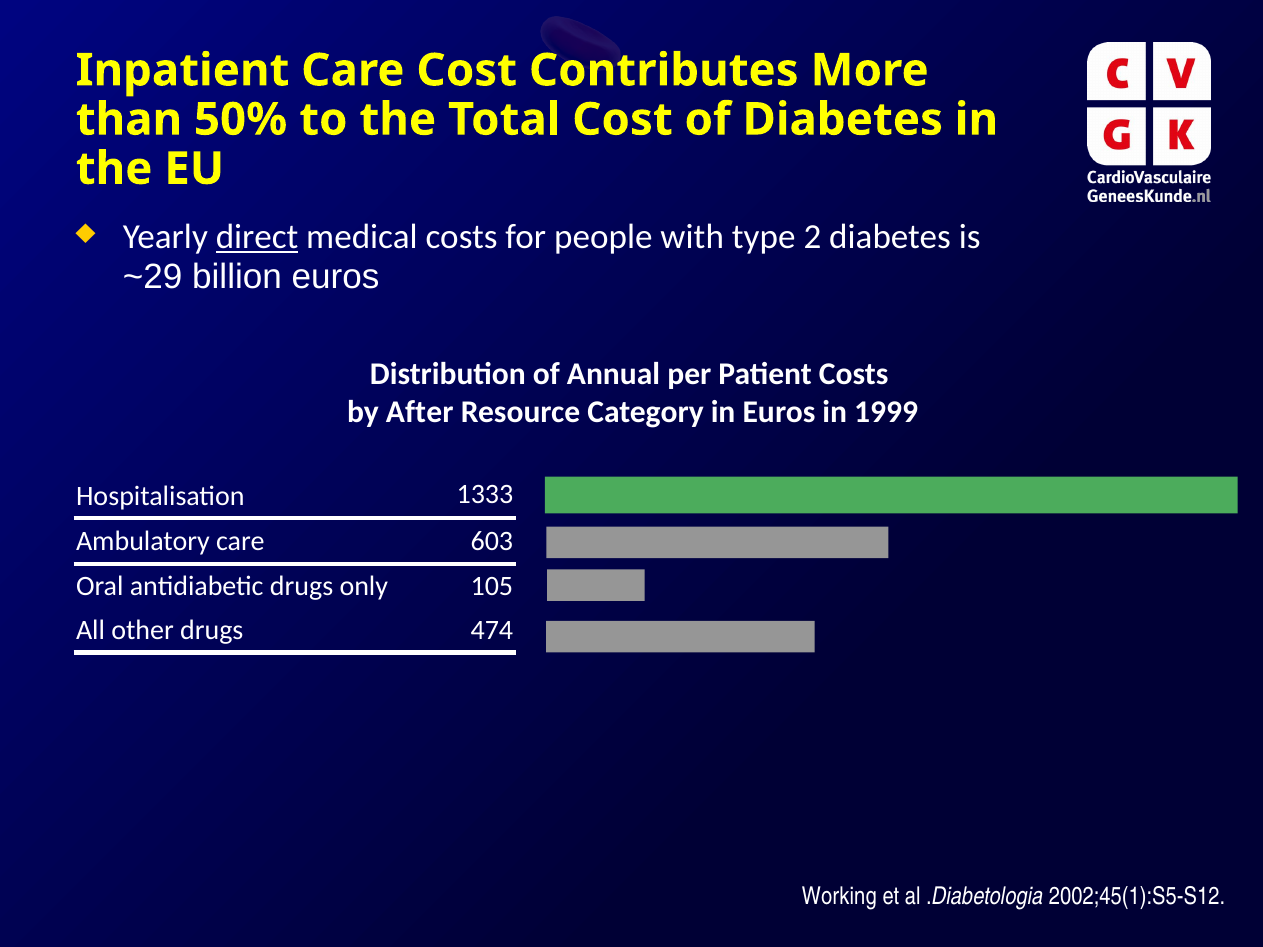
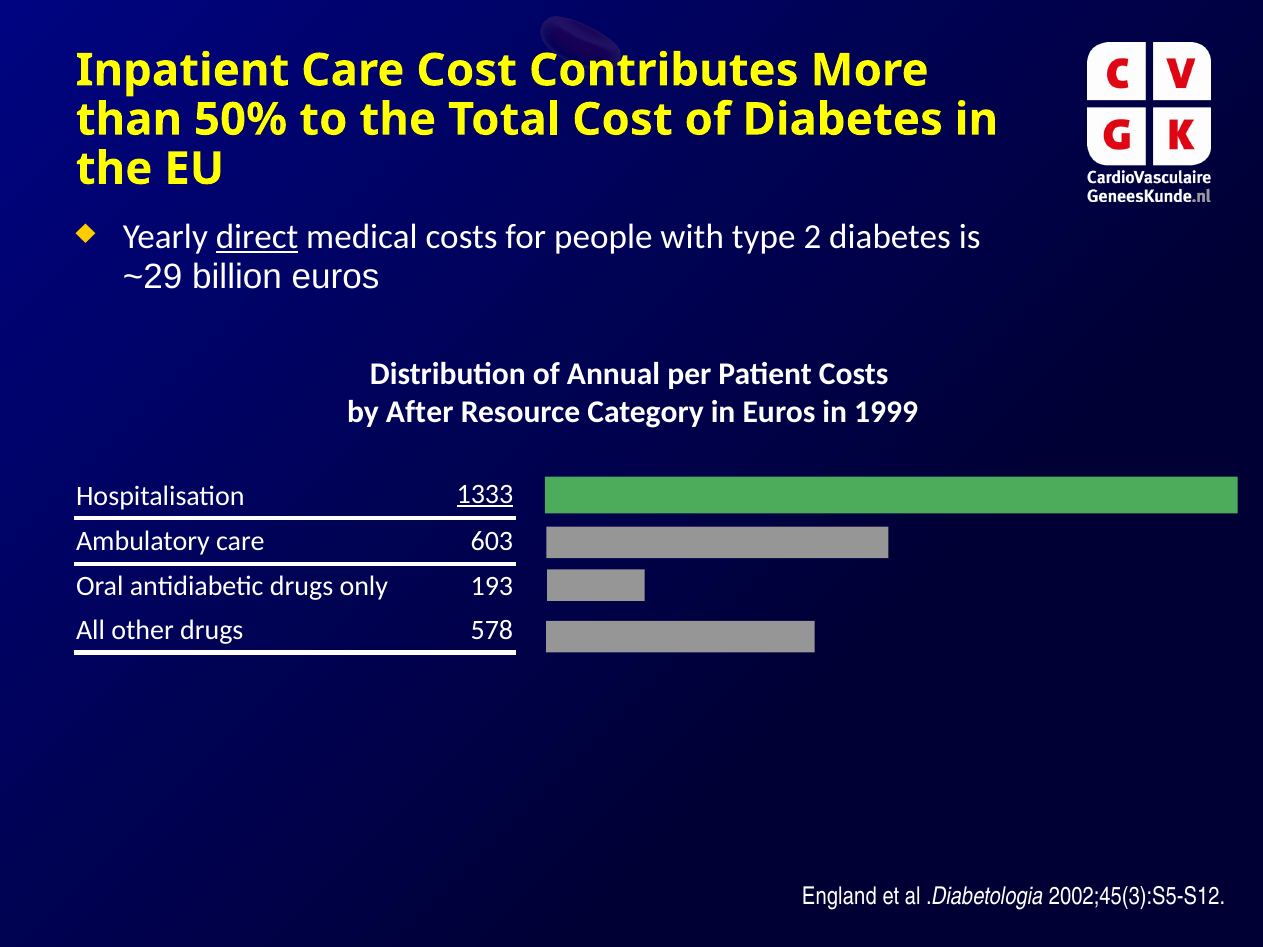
1333 underline: none -> present
105: 105 -> 193
474: 474 -> 578
Working: Working -> England
2002;45(1):S5-S12: 2002;45(1):S5-S12 -> 2002;45(3):S5-S12
